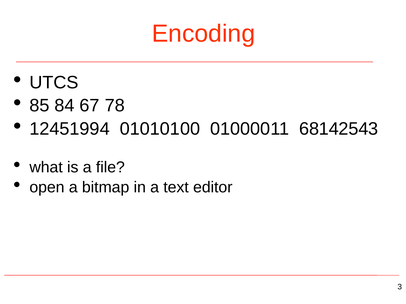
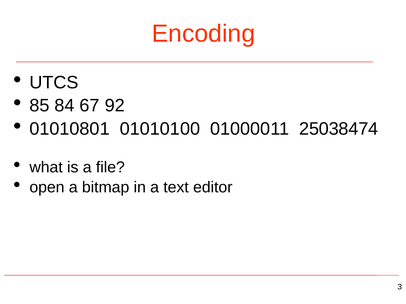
78: 78 -> 92
12451994: 12451994 -> 01010801
68142543: 68142543 -> 25038474
